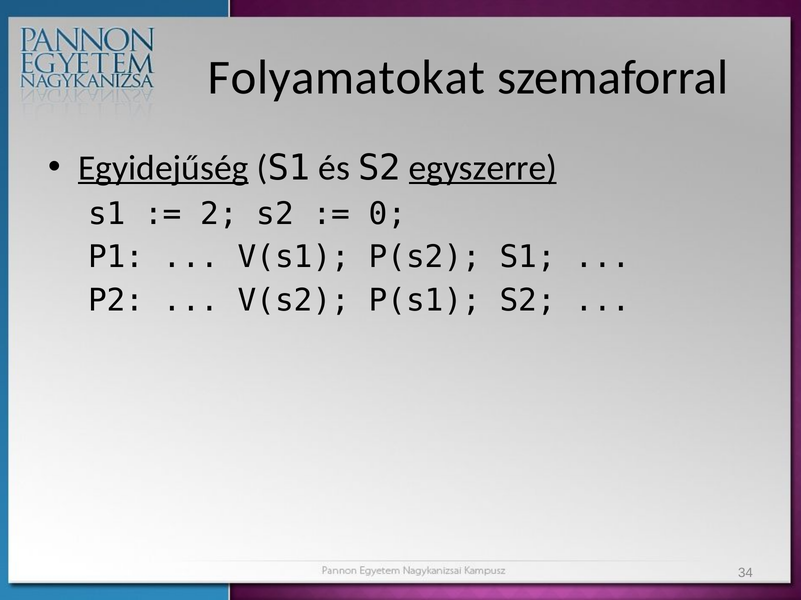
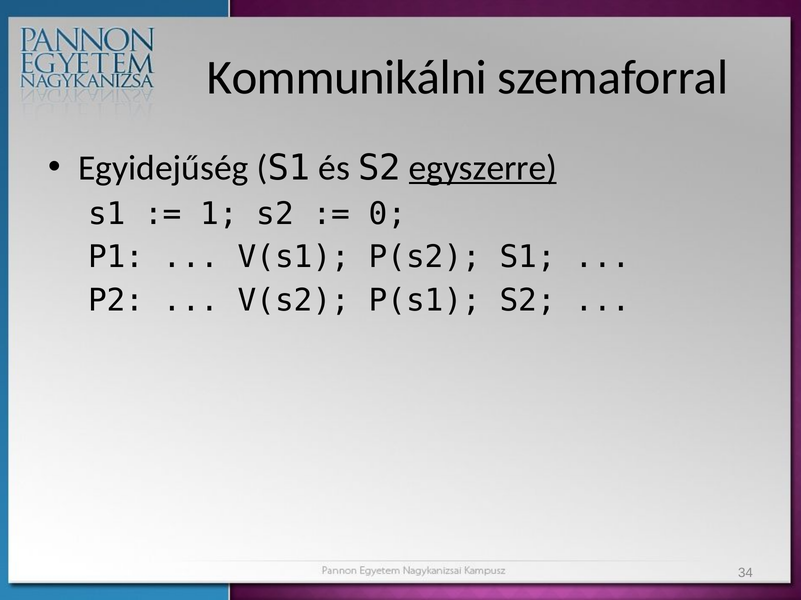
Folyamatokat: Folyamatokat -> Kommunikálni
Egyidejűség underline: present -> none
2: 2 -> 1
